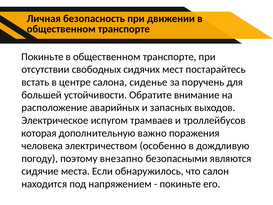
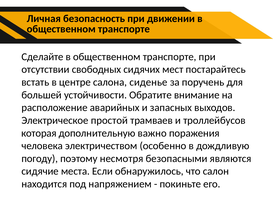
Покиньте at (42, 57): Покиньте -> Сделайте
испугом: испугом -> простой
внезапно: внезапно -> несмотря
